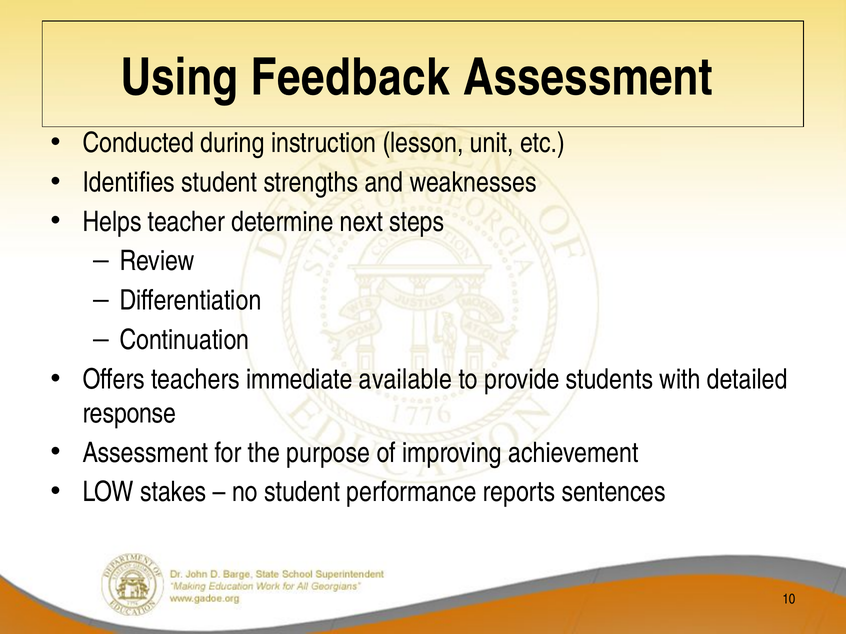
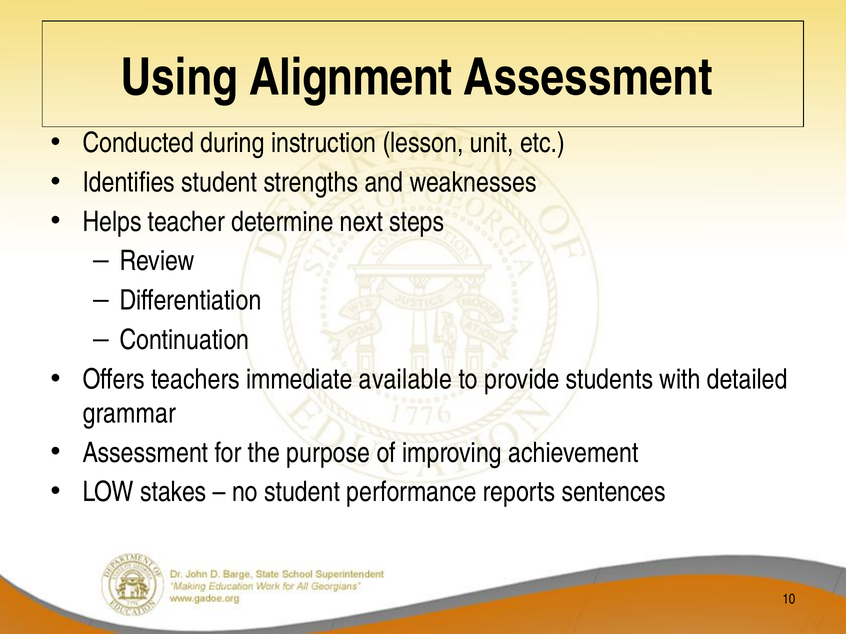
Feedback: Feedback -> Alignment
response: response -> grammar
